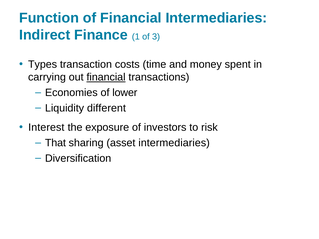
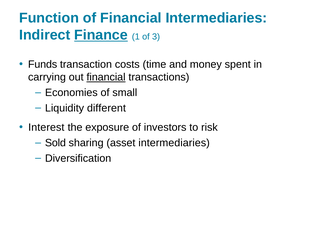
Finance underline: none -> present
Types: Types -> Funds
lower: lower -> small
That: That -> Sold
